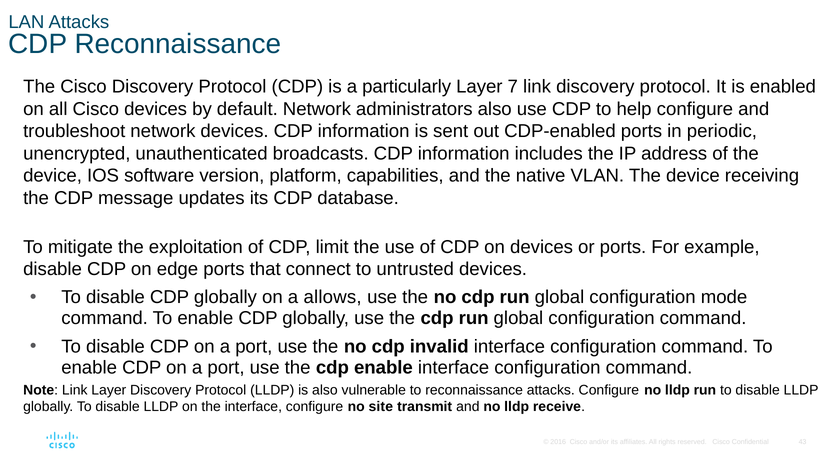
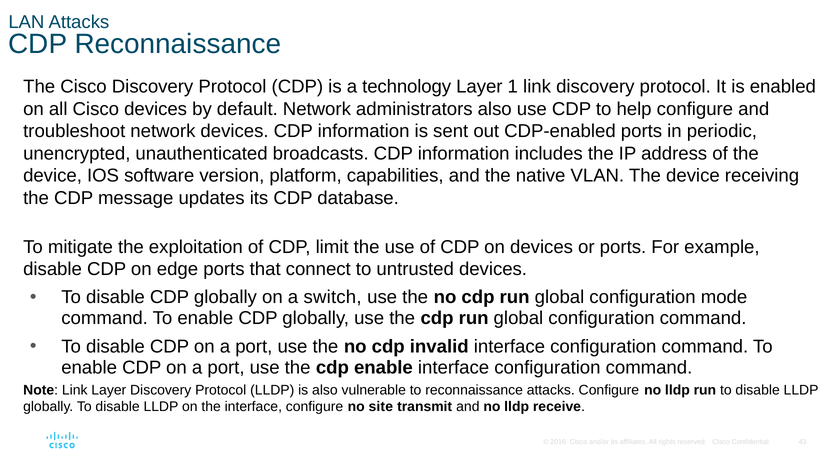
particularly: particularly -> technology
7: 7 -> 1
allows: allows -> switch
